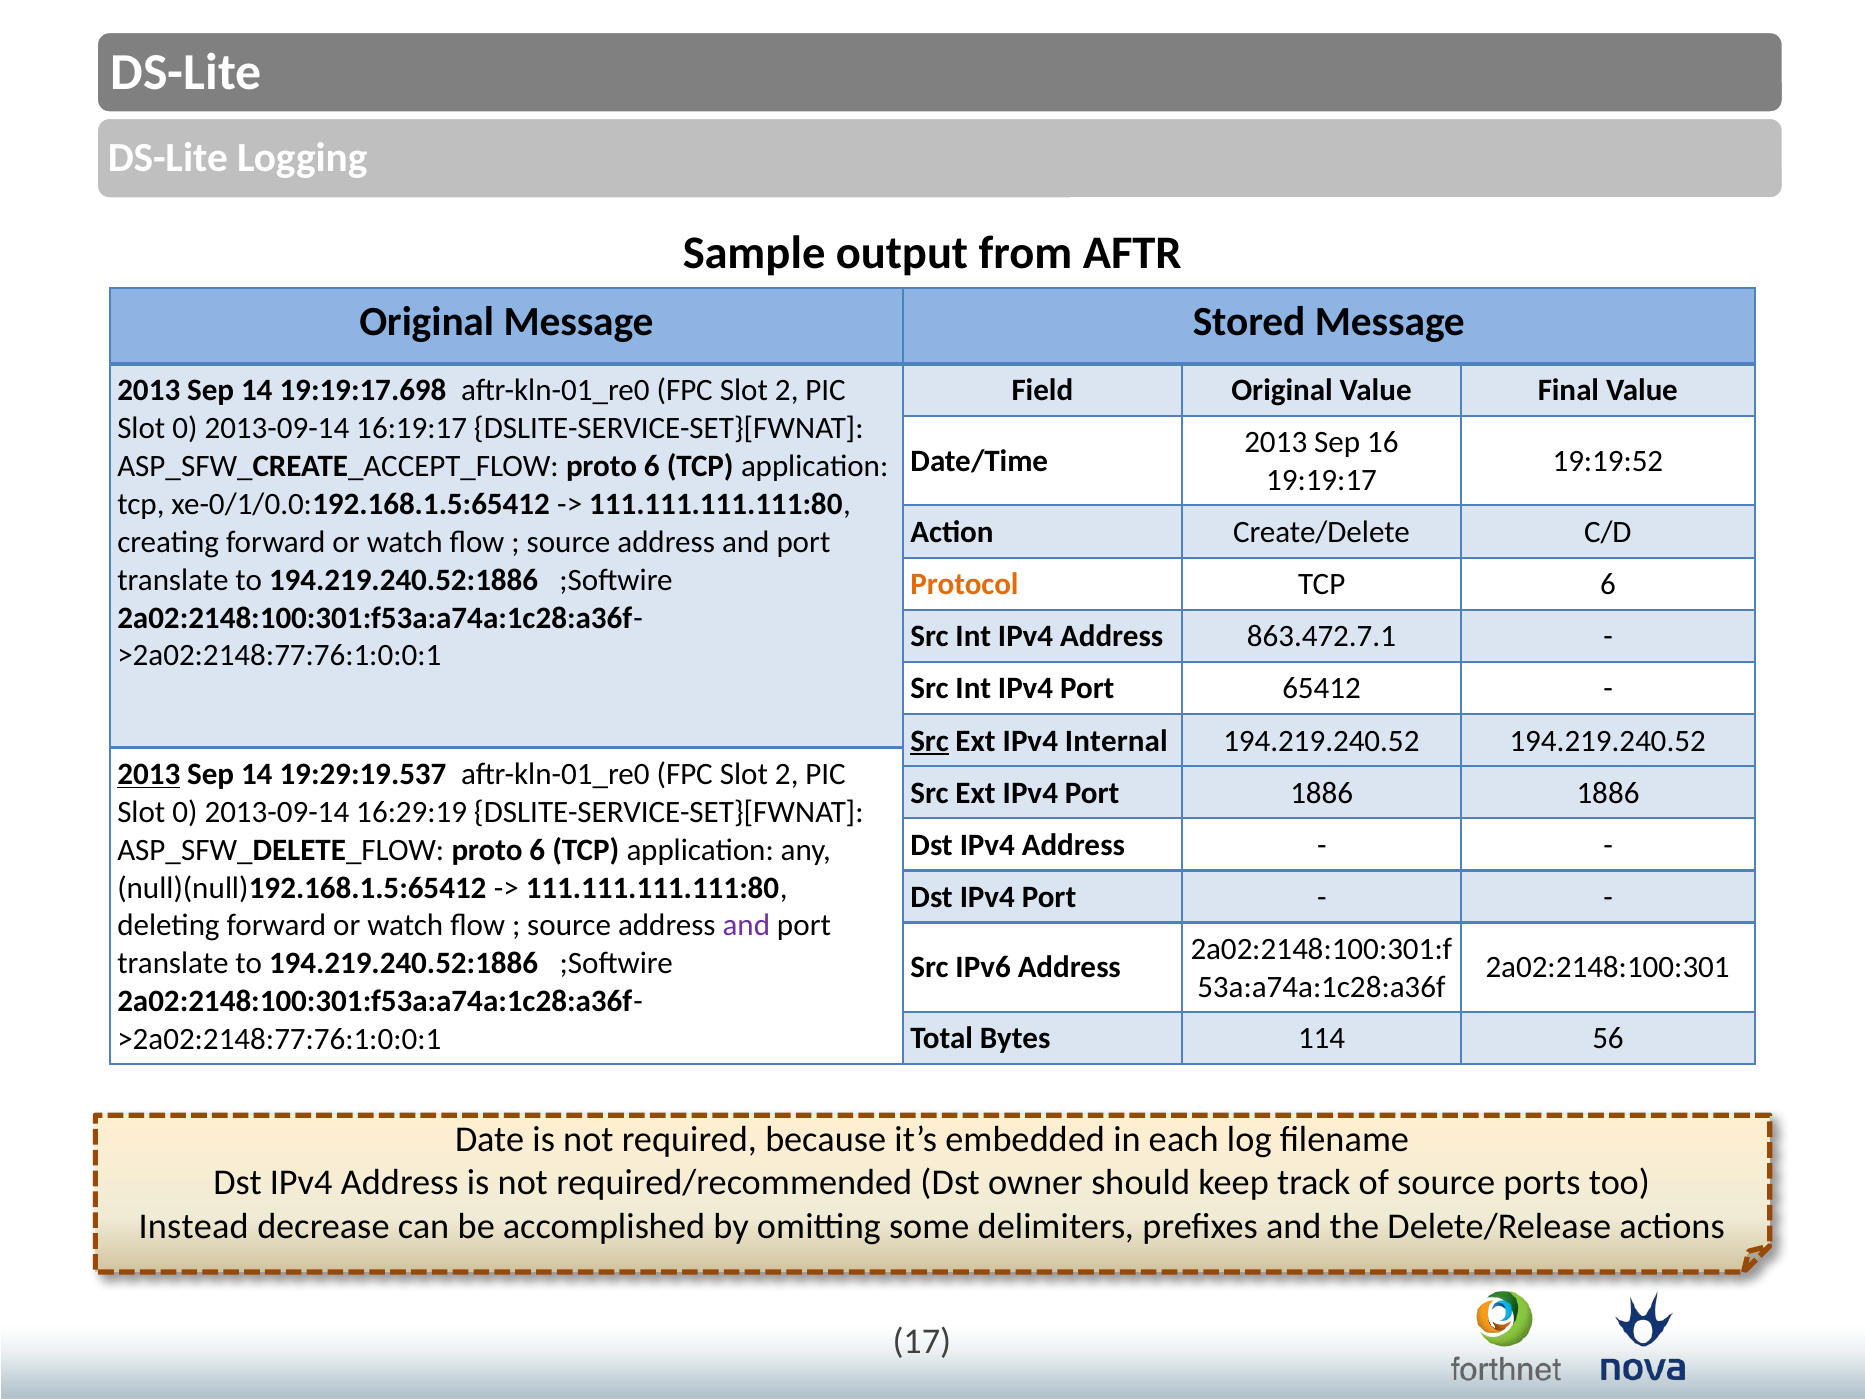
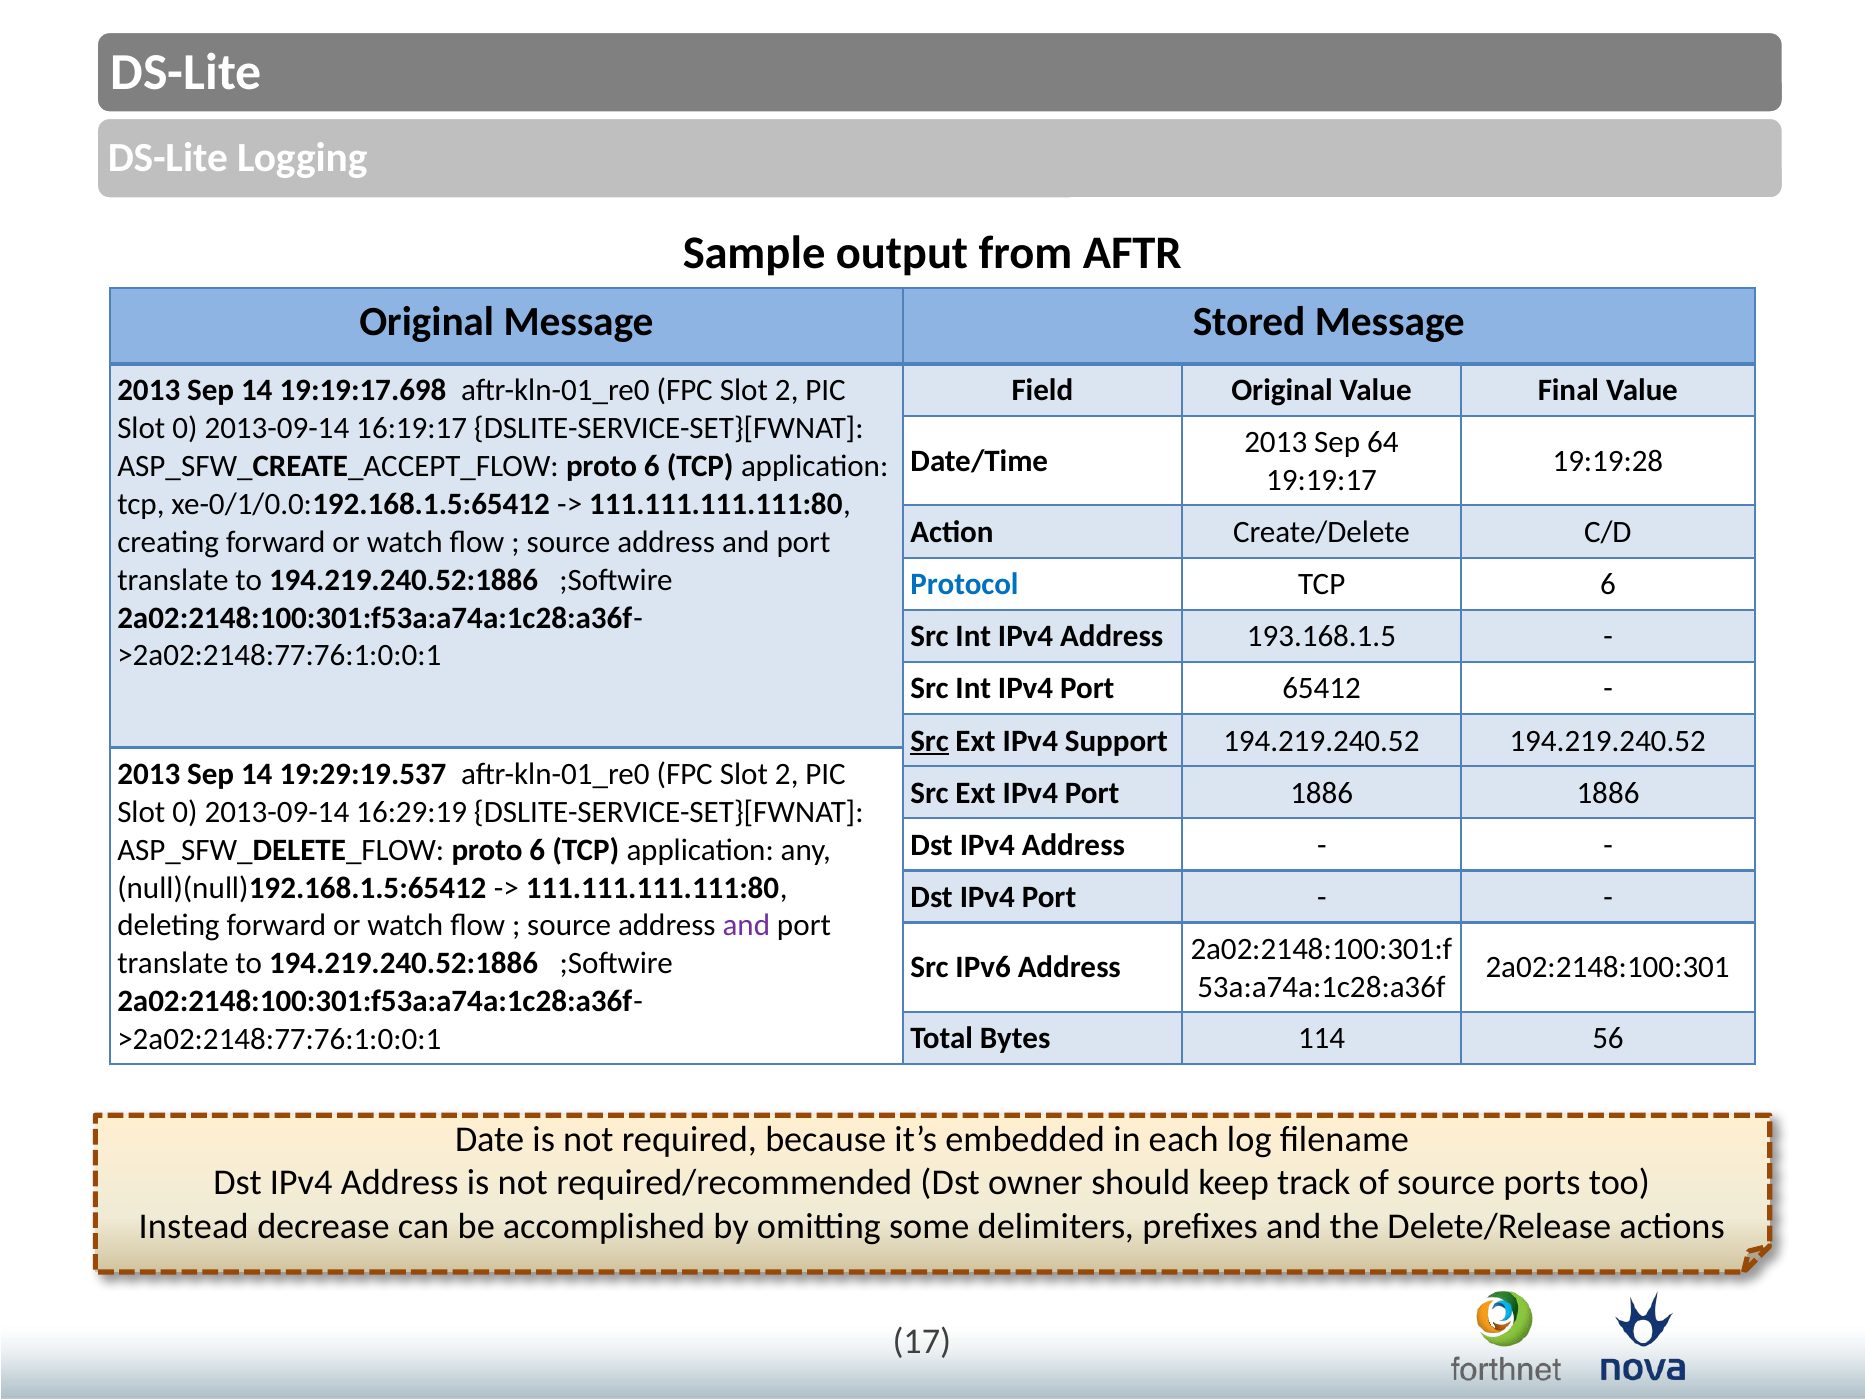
16: 16 -> 64
19:19:52: 19:19:52 -> 19:19:28
Protocol colour: orange -> blue
863.472.7.1: 863.472.7.1 -> 193.168.1.5
Internal: Internal -> Support
2013 at (149, 774) underline: present -> none
